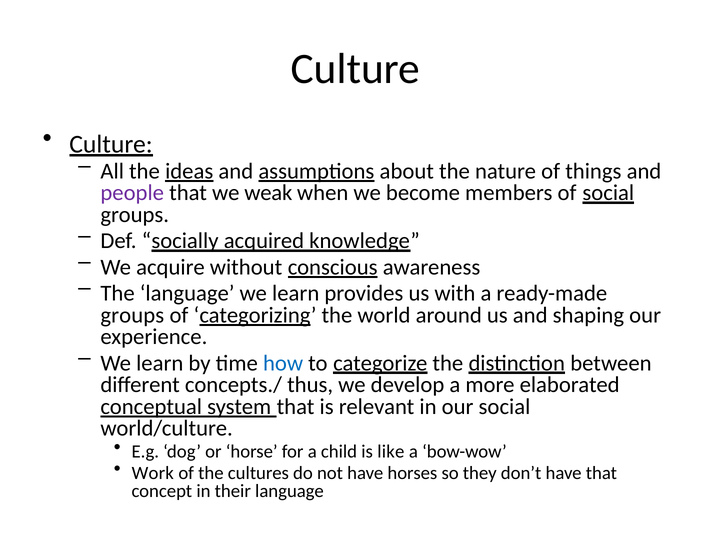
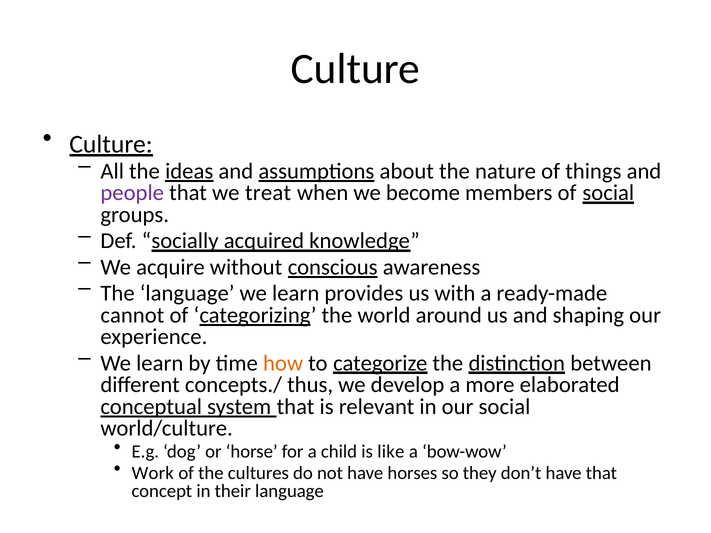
weak: weak -> treat
groups at (132, 315): groups -> cannot
how colour: blue -> orange
